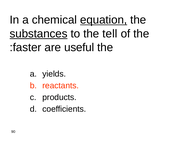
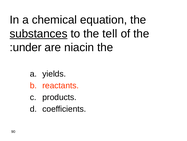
equation underline: present -> none
faster: faster -> under
useful: useful -> niacin
